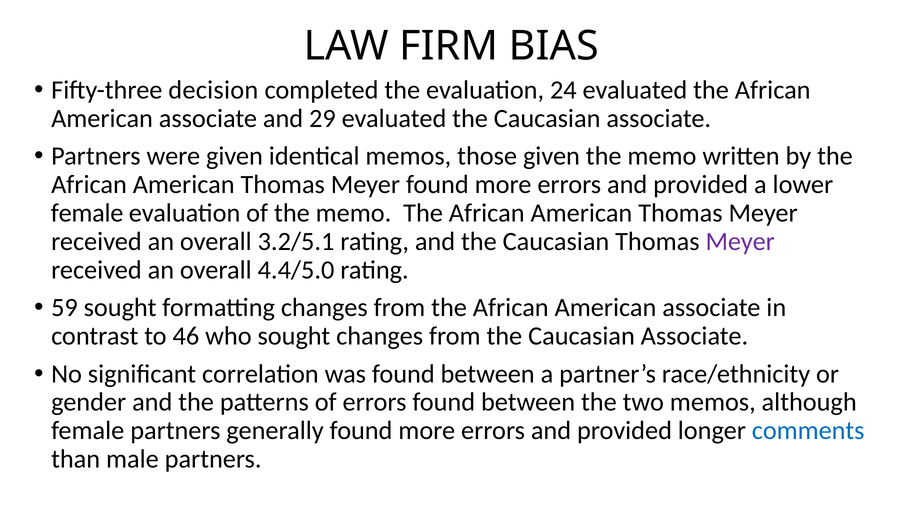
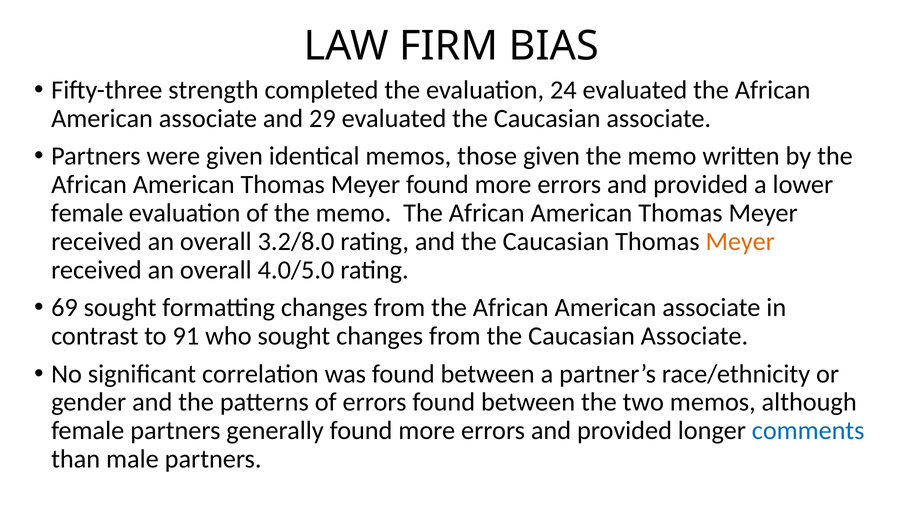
decision: decision -> strength
3.2/5.1: 3.2/5.1 -> 3.2/8.0
Meyer at (740, 241) colour: purple -> orange
4.4/5.0: 4.4/5.0 -> 4.0/5.0
59: 59 -> 69
46: 46 -> 91
